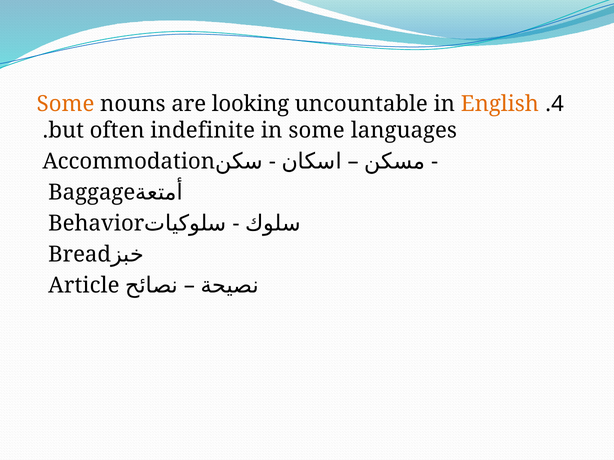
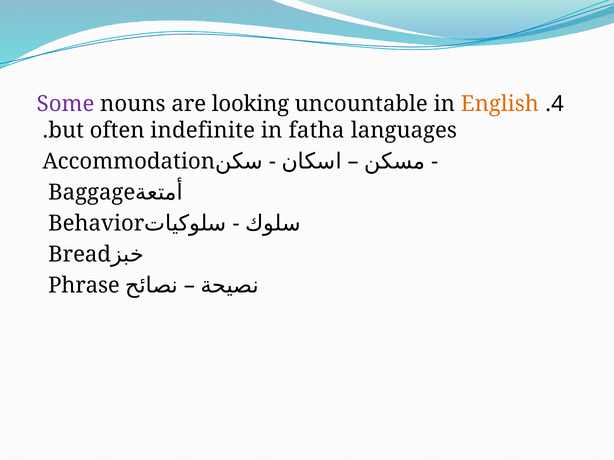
Some at (66, 104) colour: orange -> purple
in some: some -> fatha
Article: Article -> Phrase
